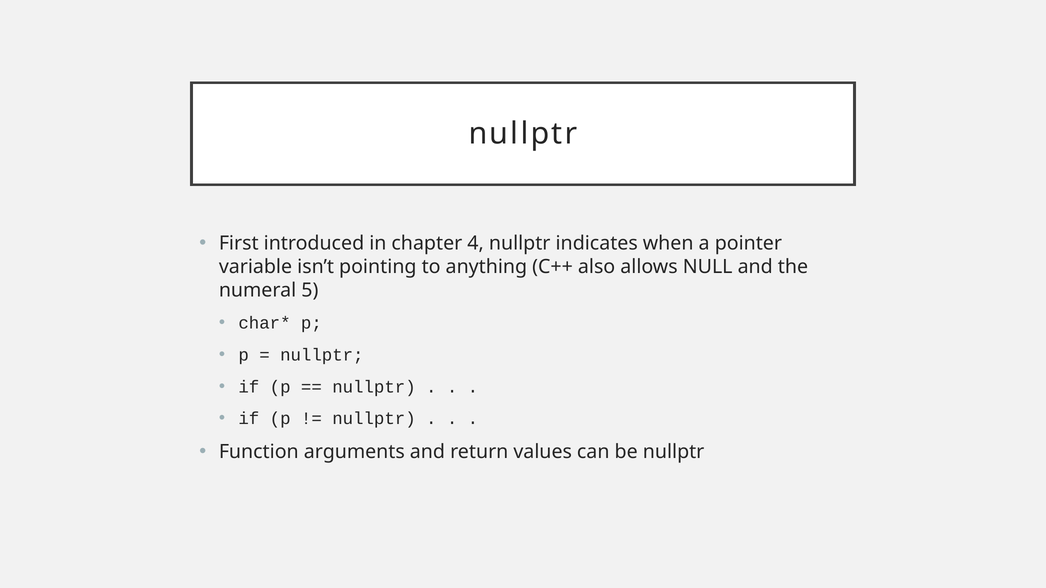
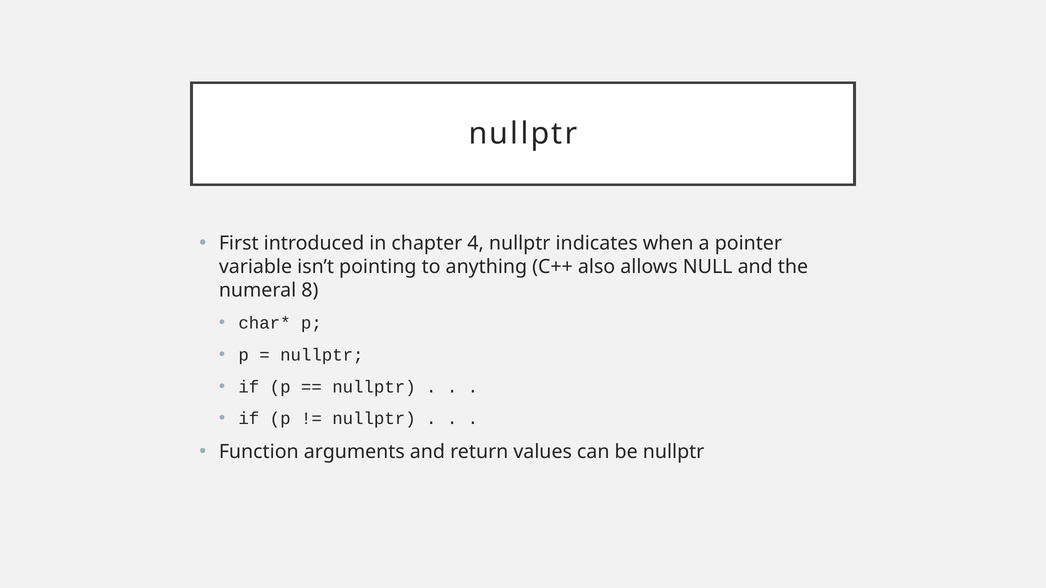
5: 5 -> 8
